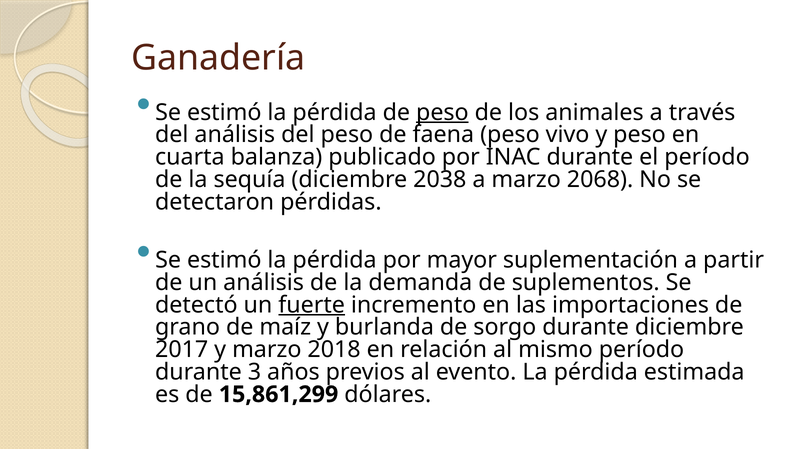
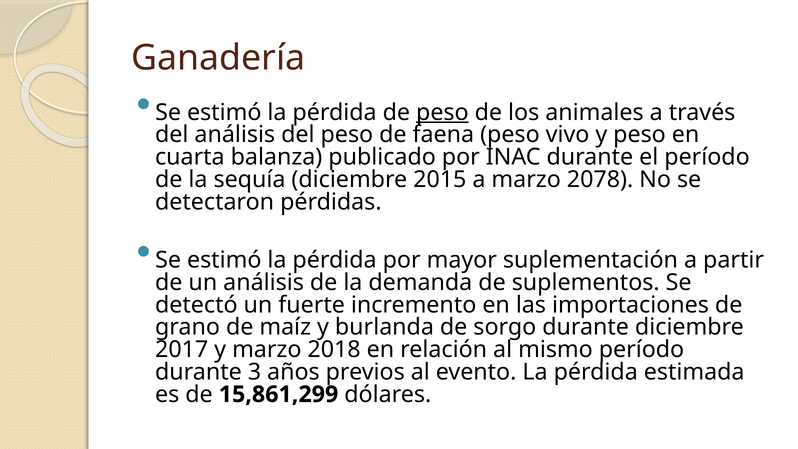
2038: 2038 -> 2015
2068: 2068 -> 2078
fuerte underline: present -> none
